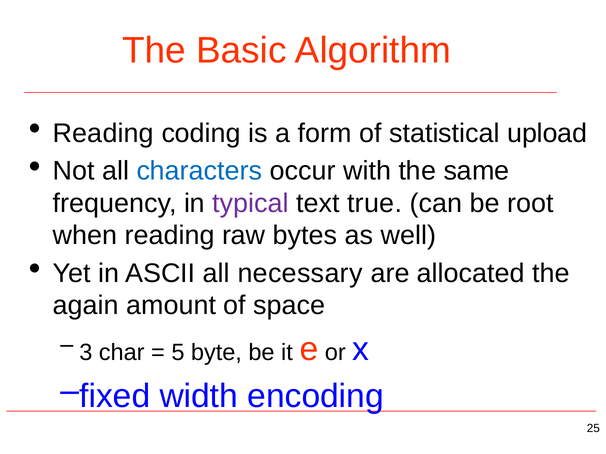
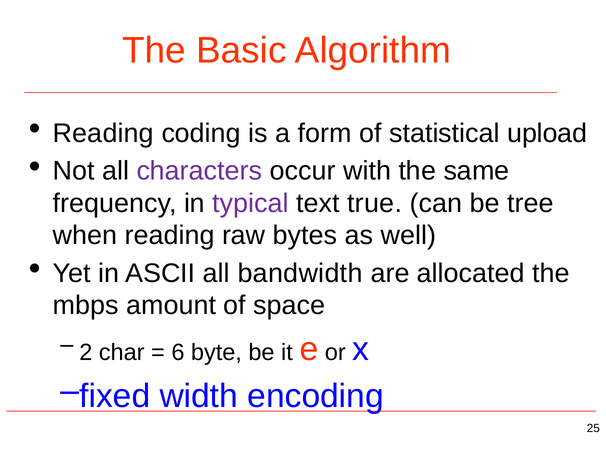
characters colour: blue -> purple
root: root -> tree
necessary: necessary -> bandwidth
again: again -> mbps
3: 3 -> 2
5: 5 -> 6
